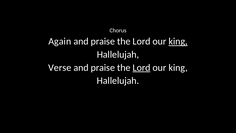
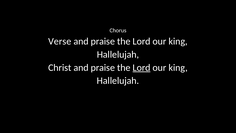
Again: Again -> Verse
king at (178, 41) underline: present -> none
Verse: Verse -> Christ
